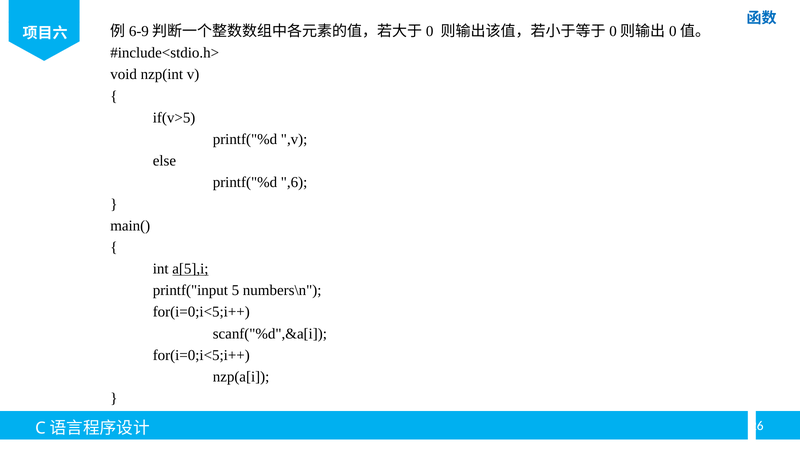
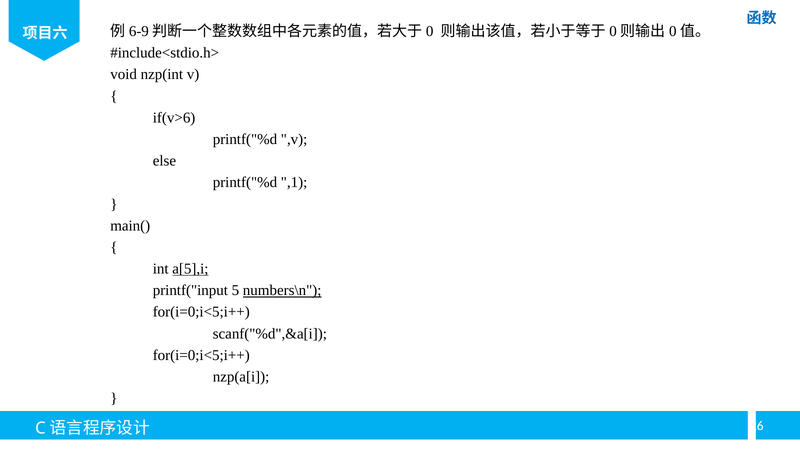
if(v>5: if(v>5 -> if(v>6
,6: ,6 -> ,1
numbers\n underline: none -> present
